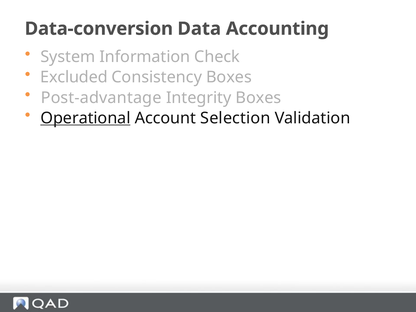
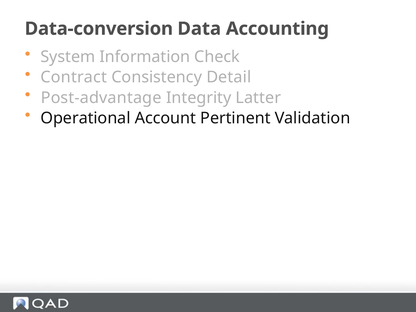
Excluded: Excluded -> Contract
Consistency Boxes: Boxes -> Detail
Integrity Boxes: Boxes -> Latter
Operational underline: present -> none
Selection: Selection -> Pertinent
